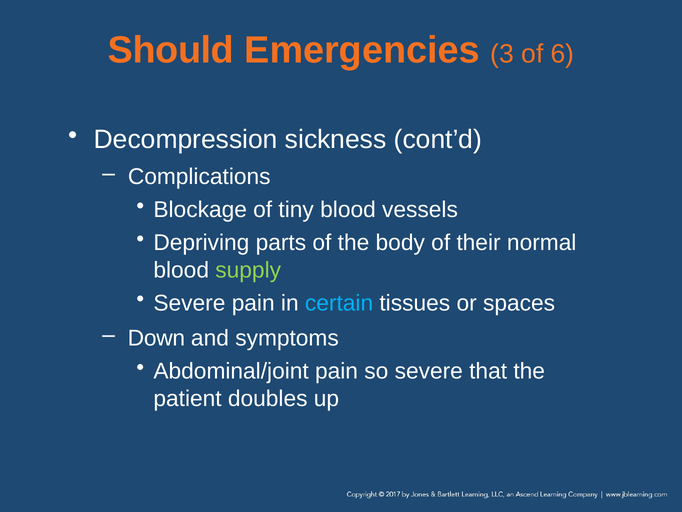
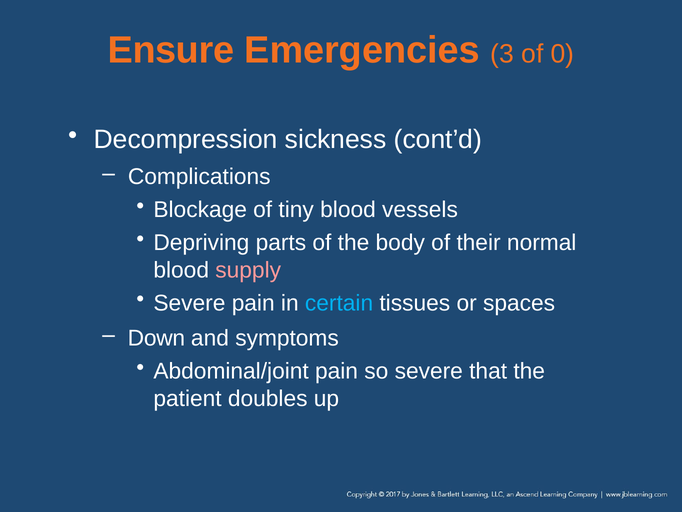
Should: Should -> Ensure
6: 6 -> 0
supply colour: light green -> pink
